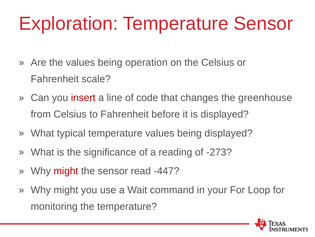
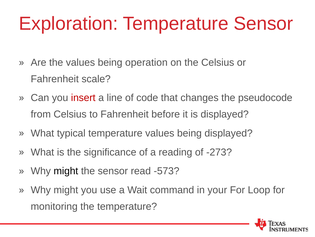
greenhouse: greenhouse -> pseudocode
might at (66, 171) colour: red -> black
-447: -447 -> -573
